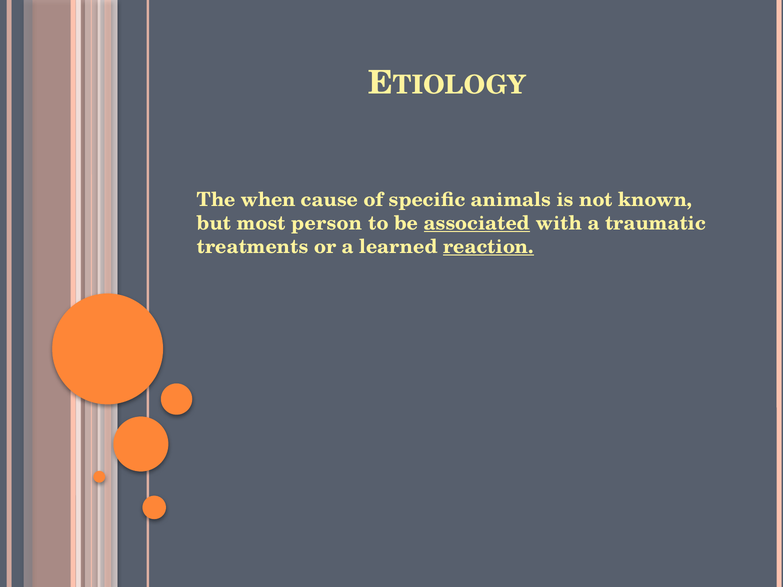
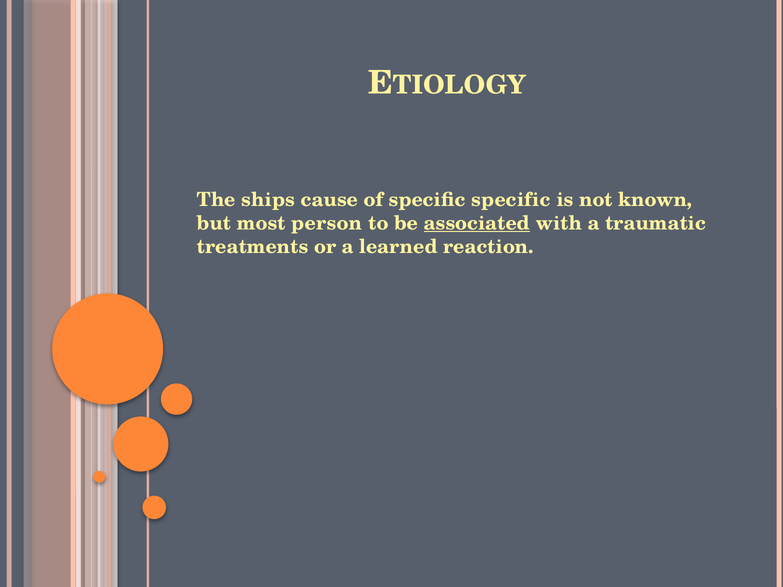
when: when -> ships
specific animals: animals -> specific
reaction underline: present -> none
